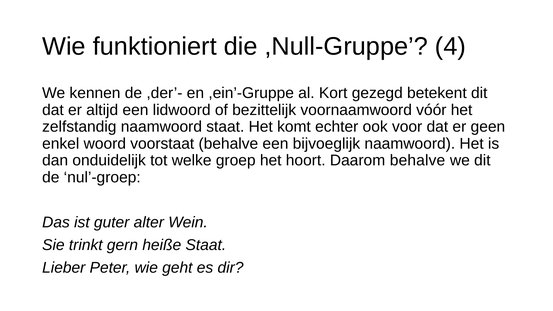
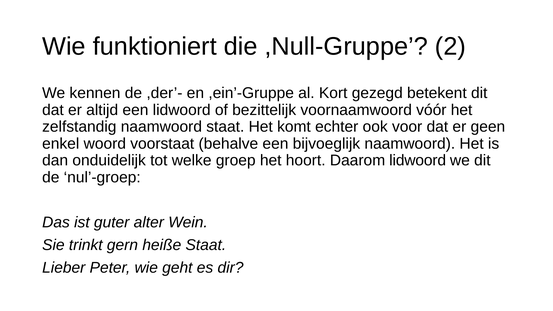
4: 4 -> 2
Daarom behalve: behalve -> lidwoord
